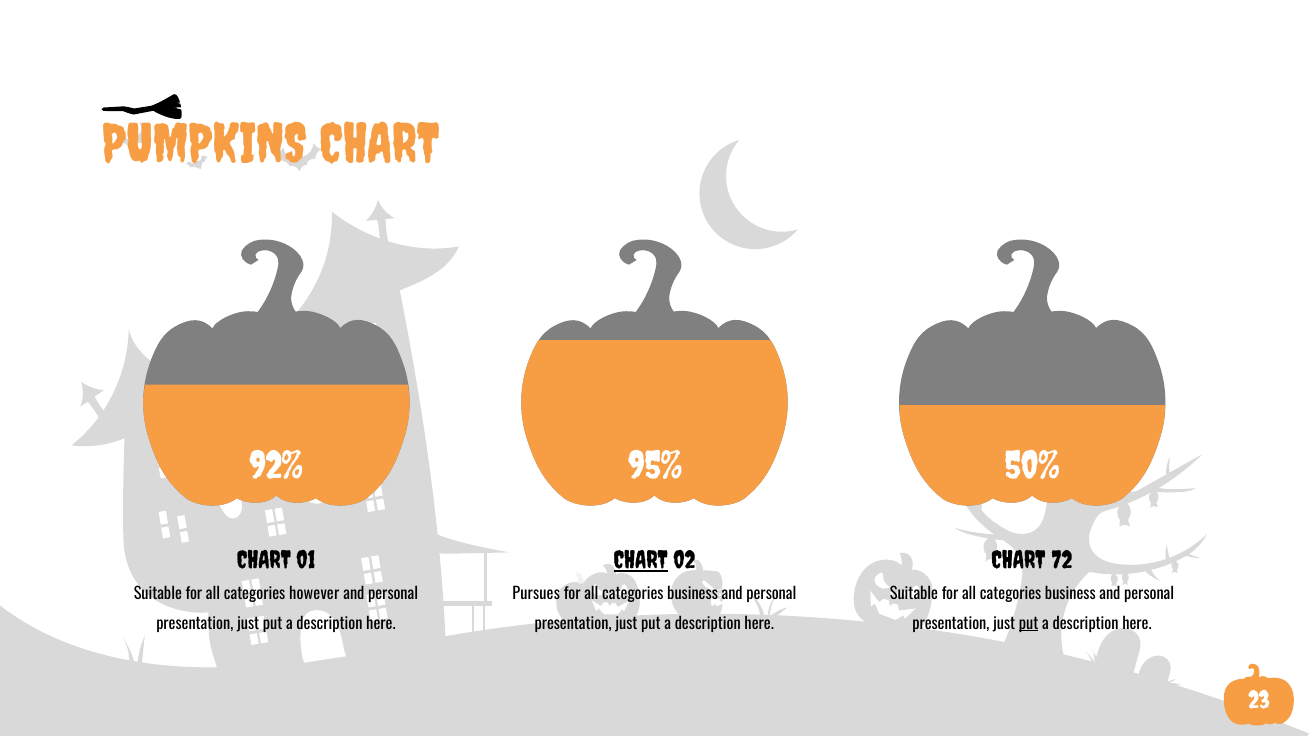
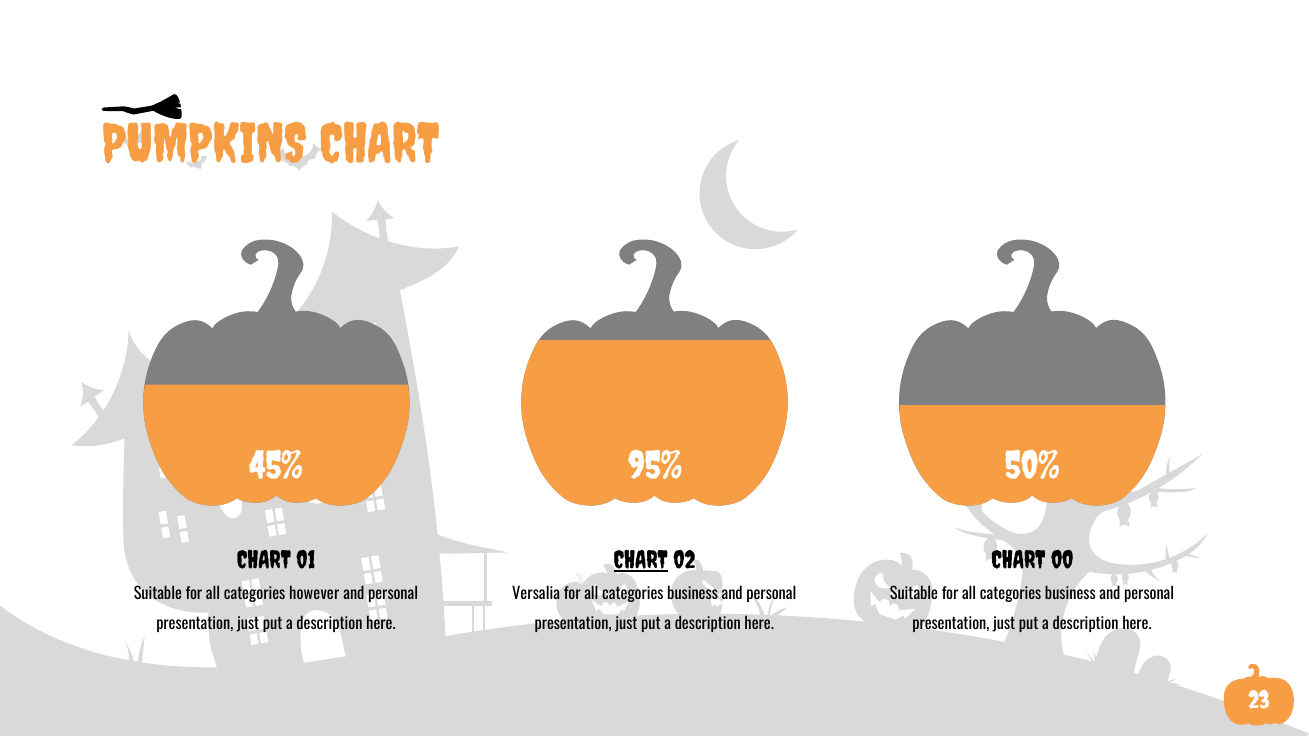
92%: 92% -> 45%
72: 72 -> 00
Pursues: Pursues -> Versalia
put at (1029, 624) underline: present -> none
